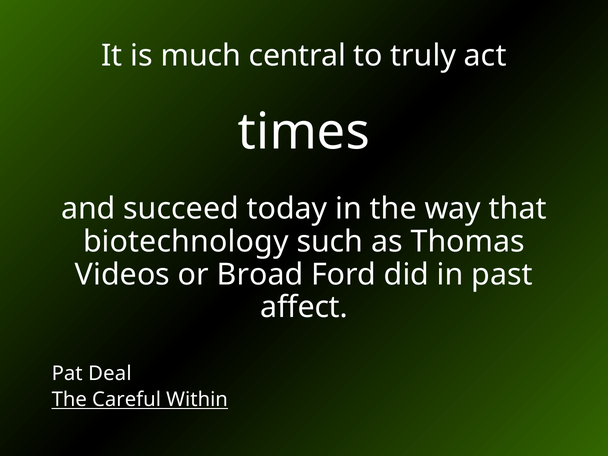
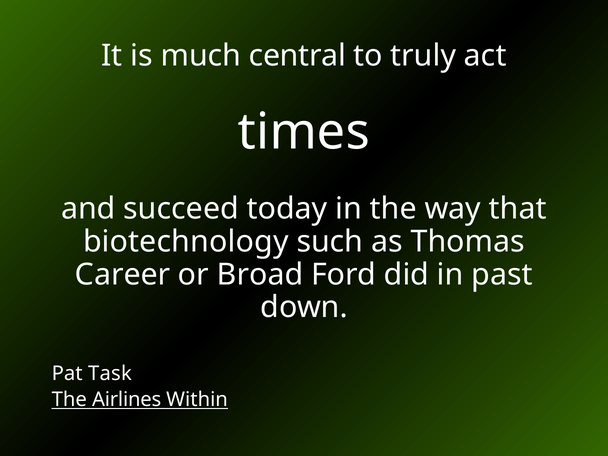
Videos: Videos -> Career
affect: affect -> down
Deal: Deal -> Task
Careful: Careful -> Airlines
